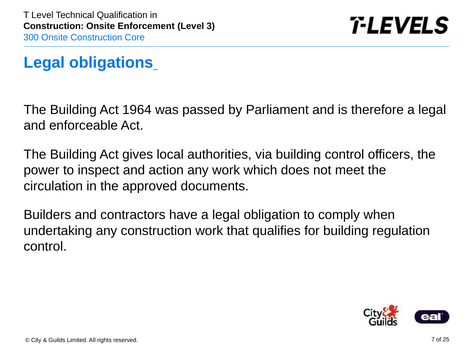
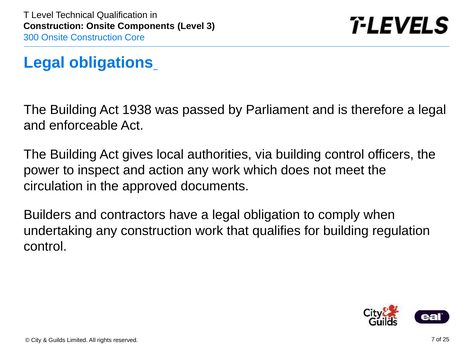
Enforcement: Enforcement -> Components
1964: 1964 -> 1938
